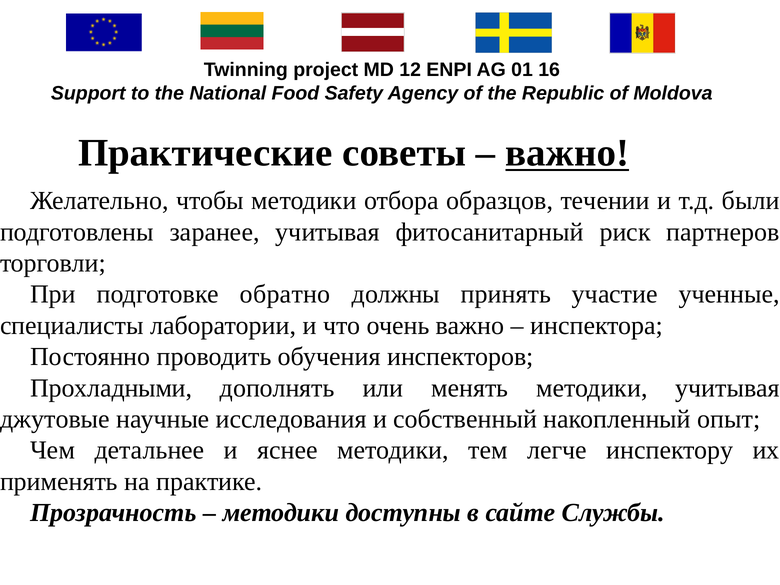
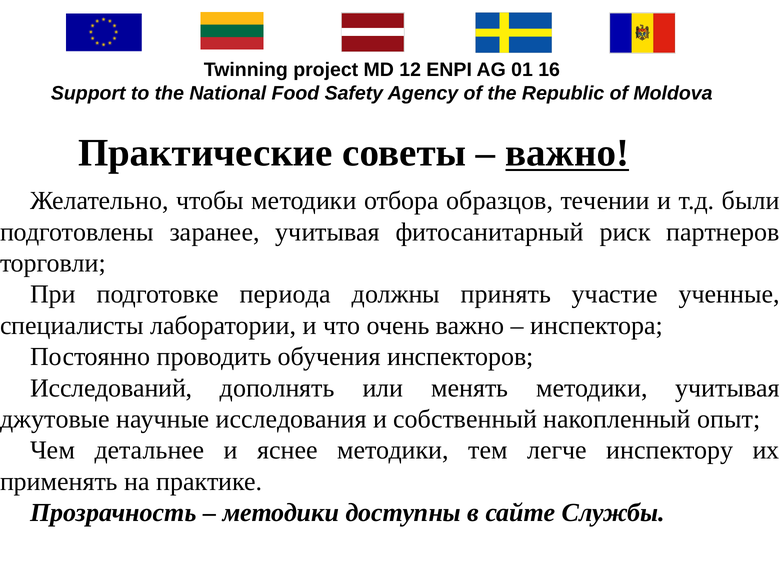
обратно: обратно -> периода
Прохладными: Прохладными -> Исследований
